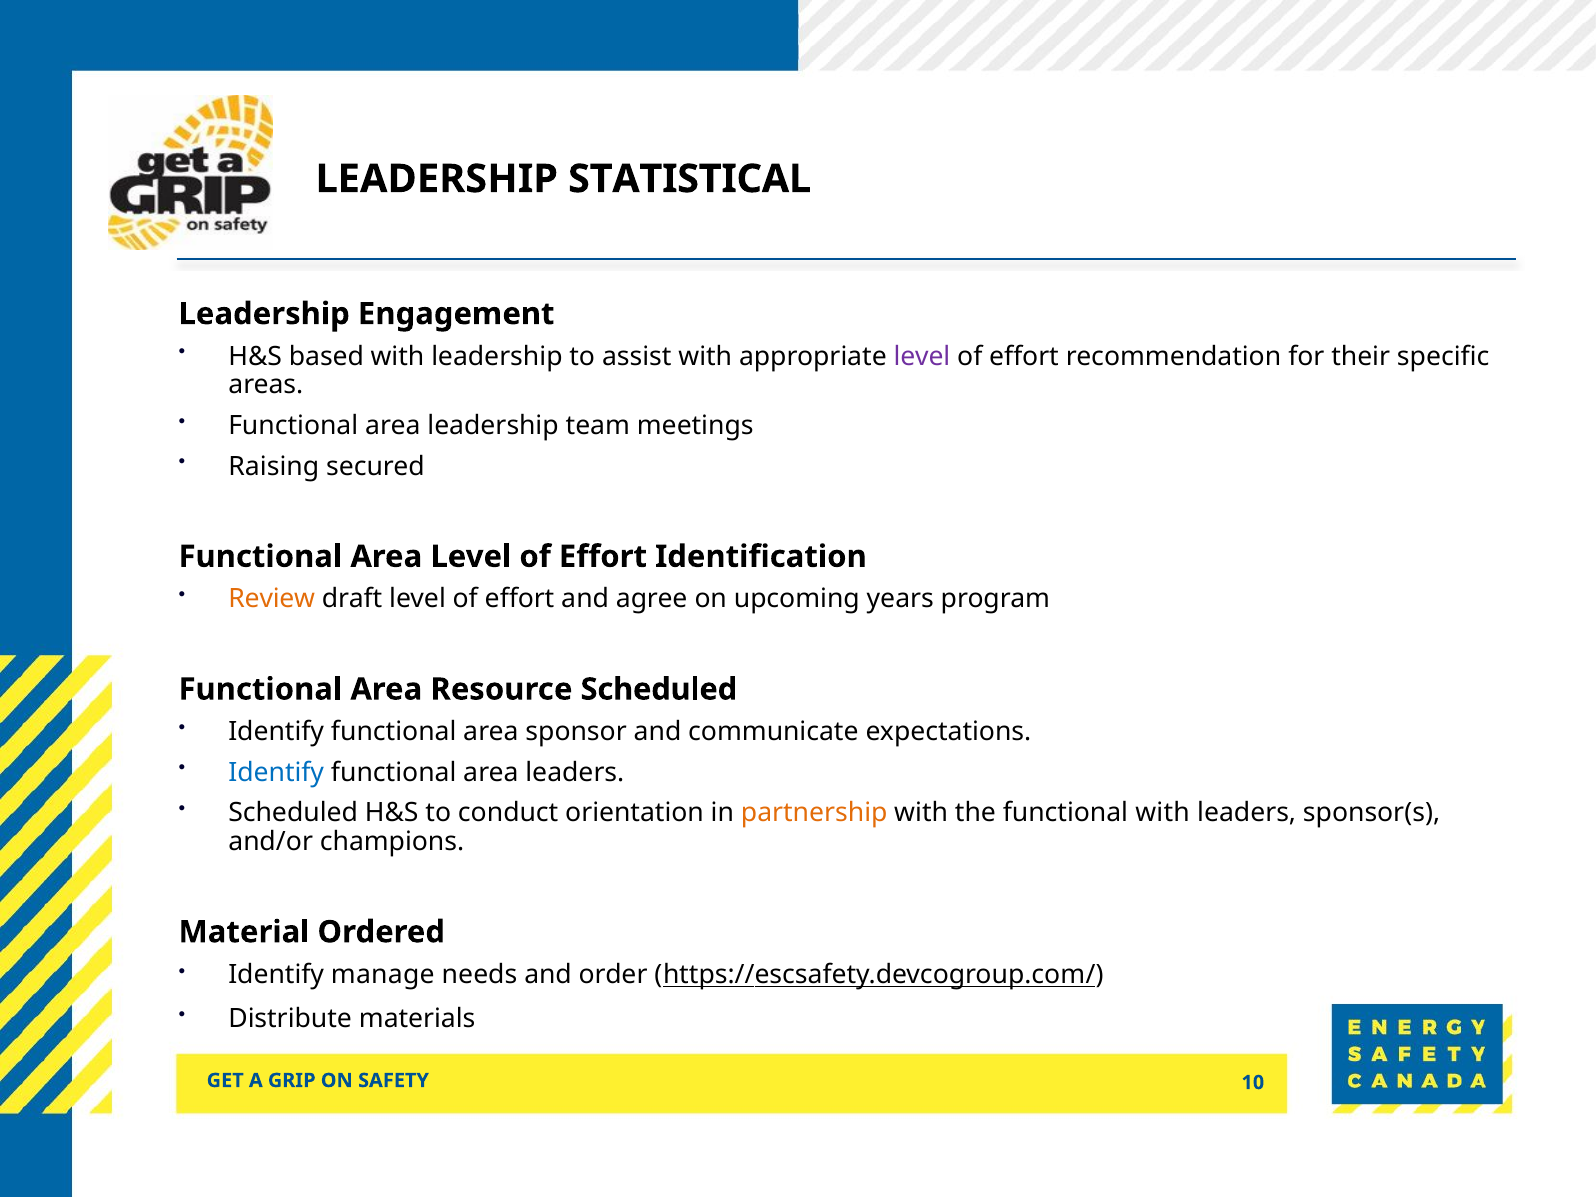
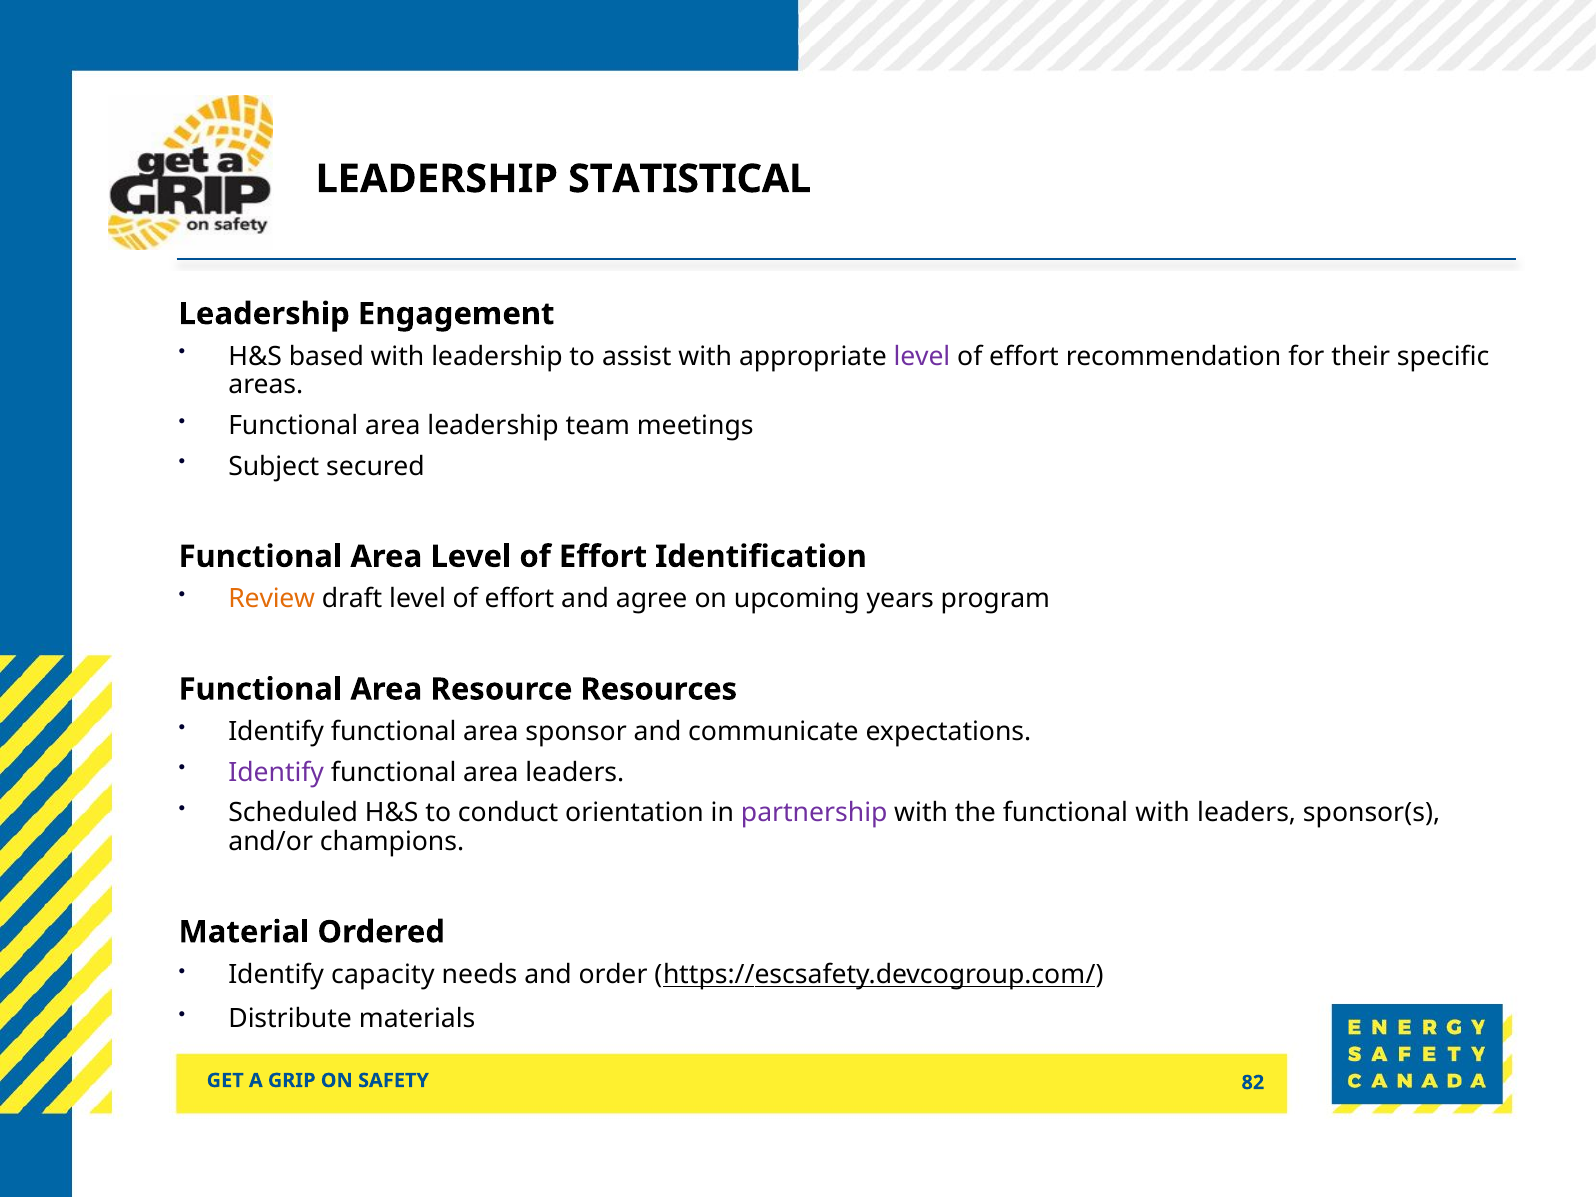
Raising: Raising -> Subject
Resource Scheduled: Scheduled -> Resources
Identify at (276, 773) colour: blue -> purple
partnership colour: orange -> purple
manage: manage -> capacity
10: 10 -> 82
